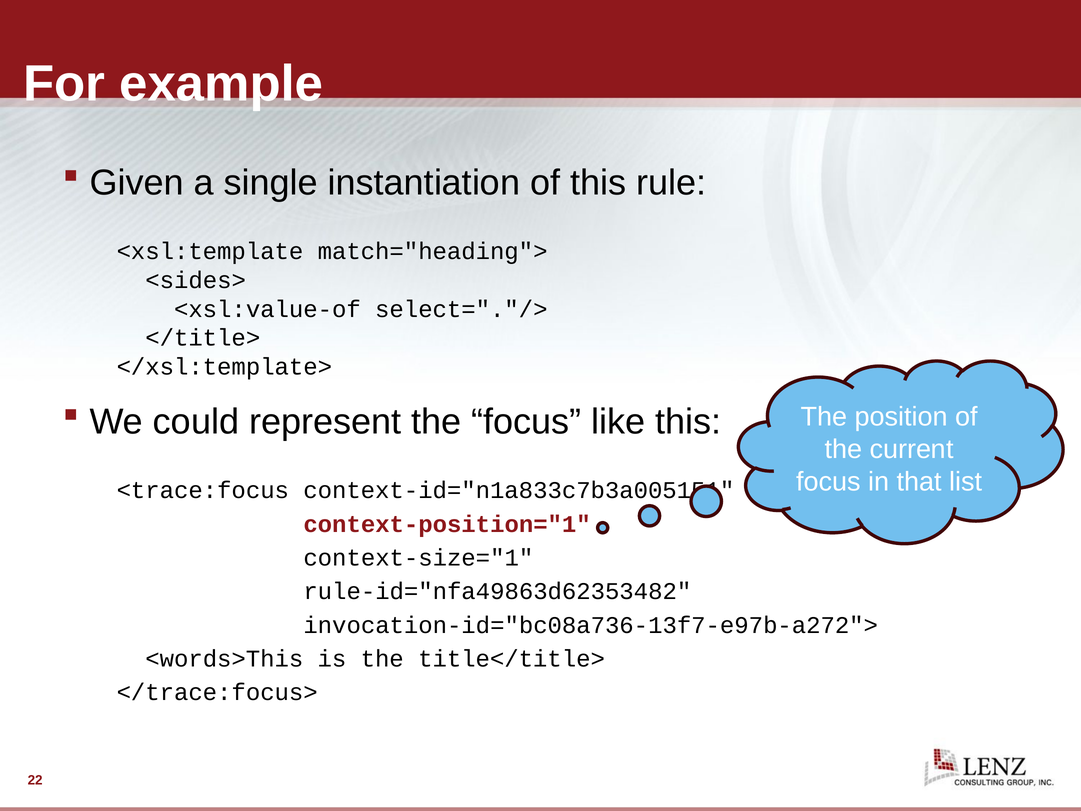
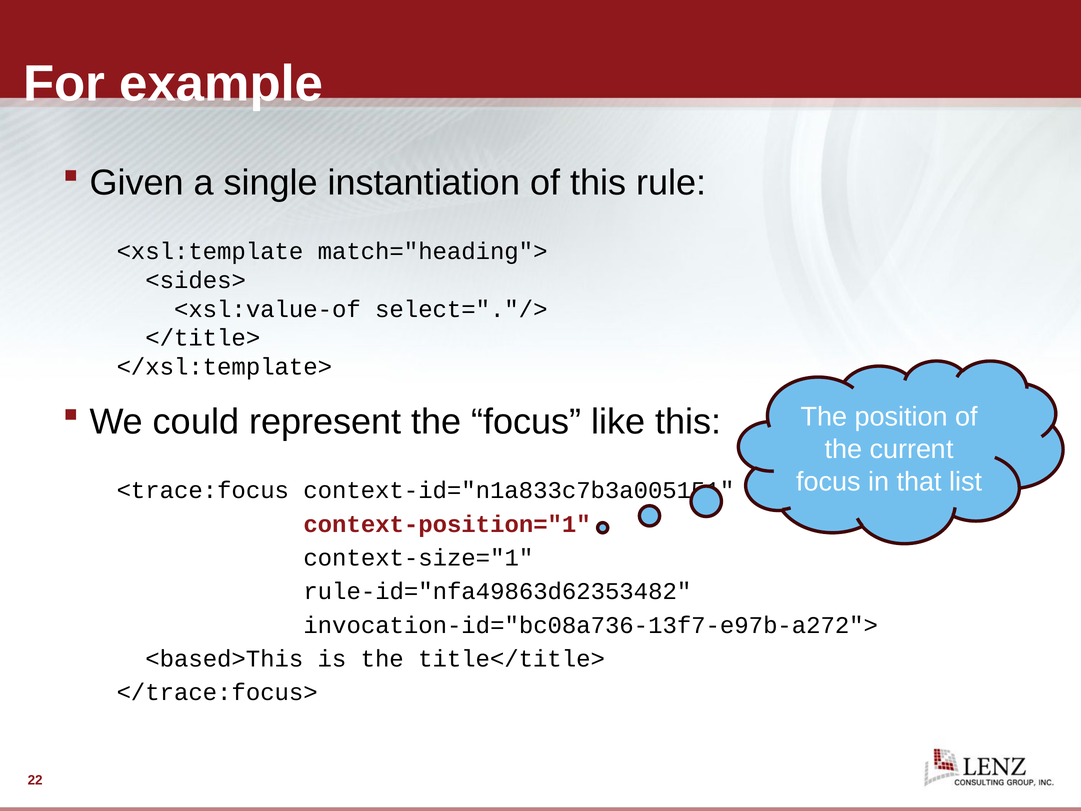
<words>This: <words>This -> <based>This
